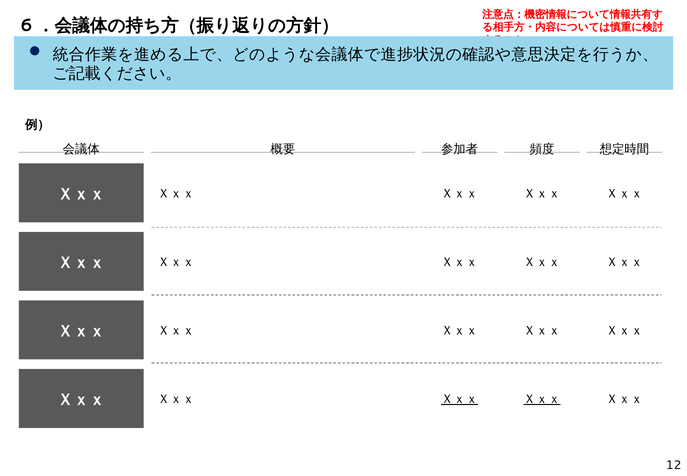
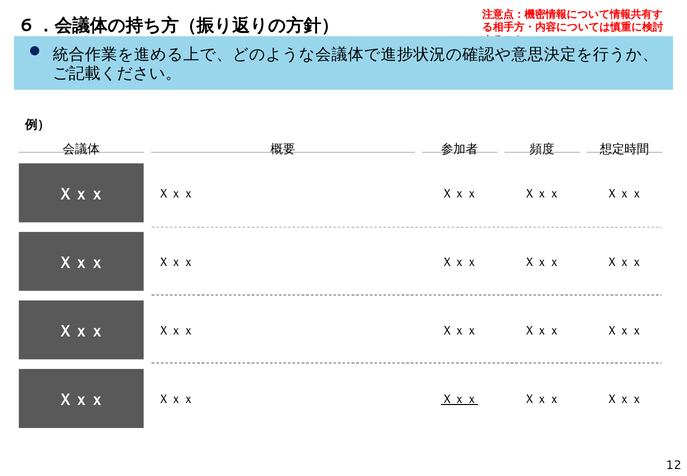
Ｘｘｘ at (542, 399) underline: present -> none
